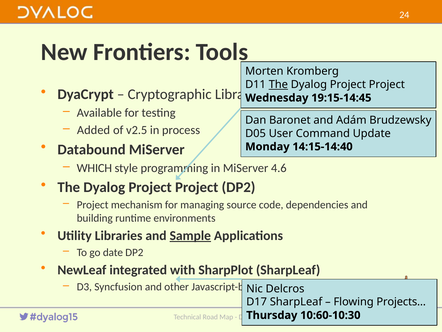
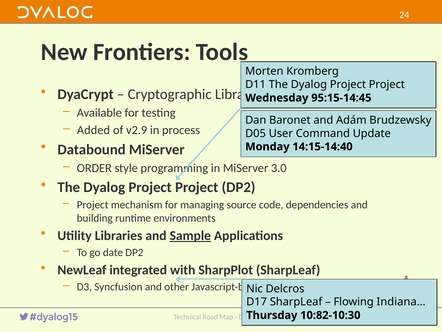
The at (278, 84) underline: present -> none
19:15-14:45: 19:15-14:45 -> 95:15-14:45
v2.5: v2.5 -> v2.9
WHICH: WHICH -> ORDER
4.6: 4.6 -> 3.0
Projects…: Projects… -> Indiana…
10:60-10:30: 10:60-10:30 -> 10:82-10:30
